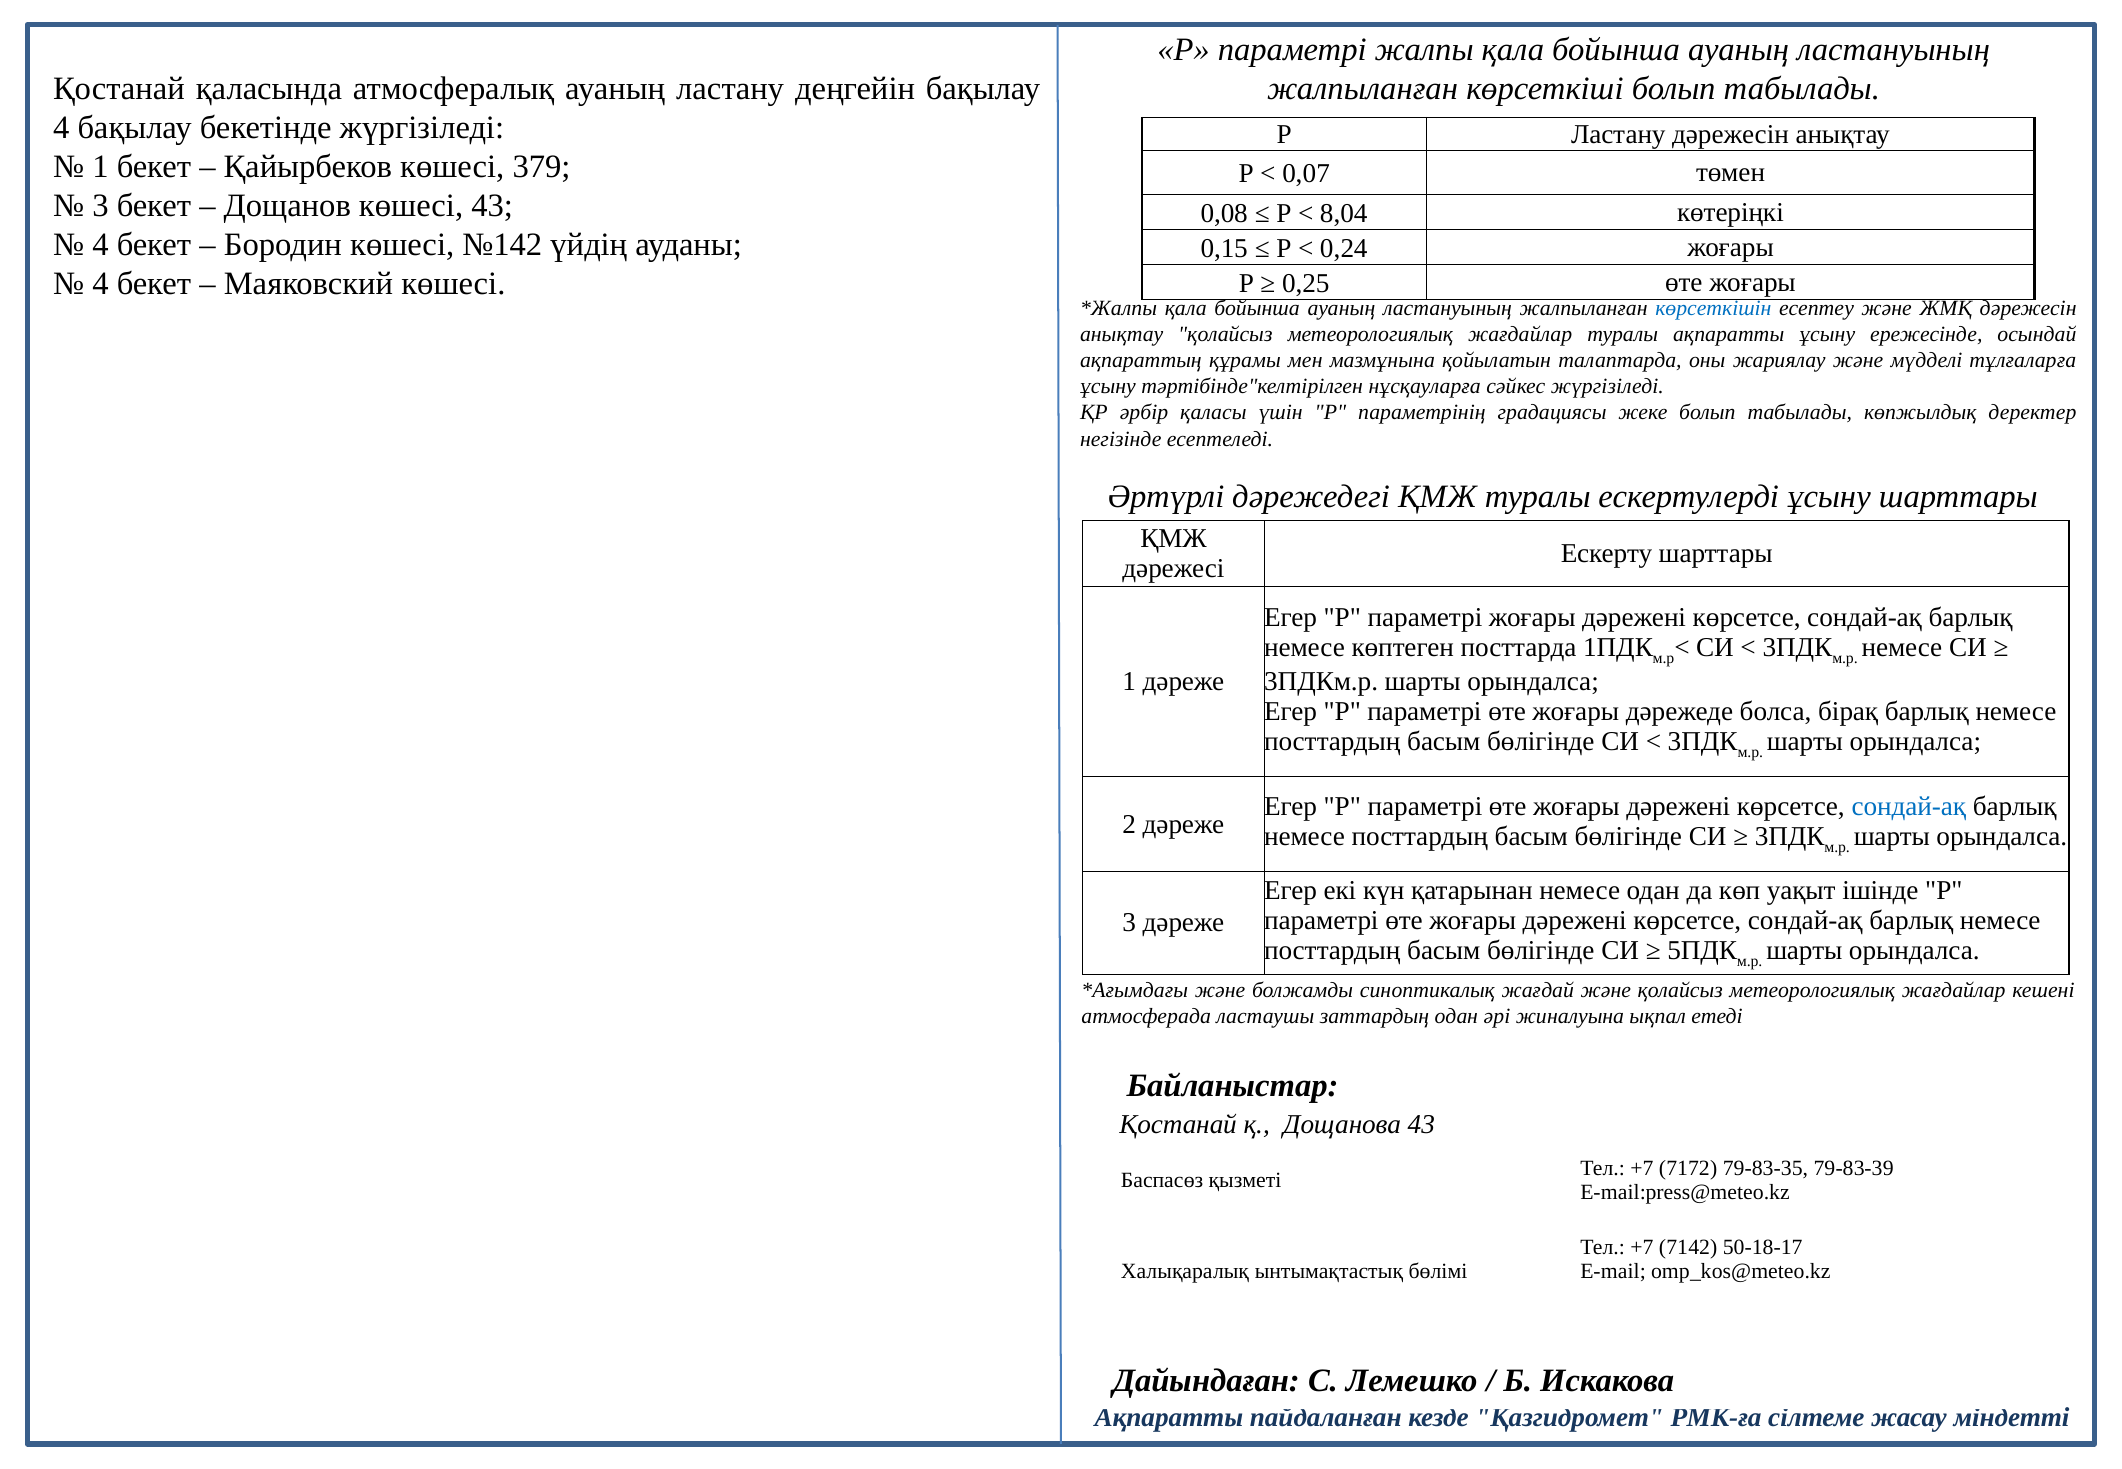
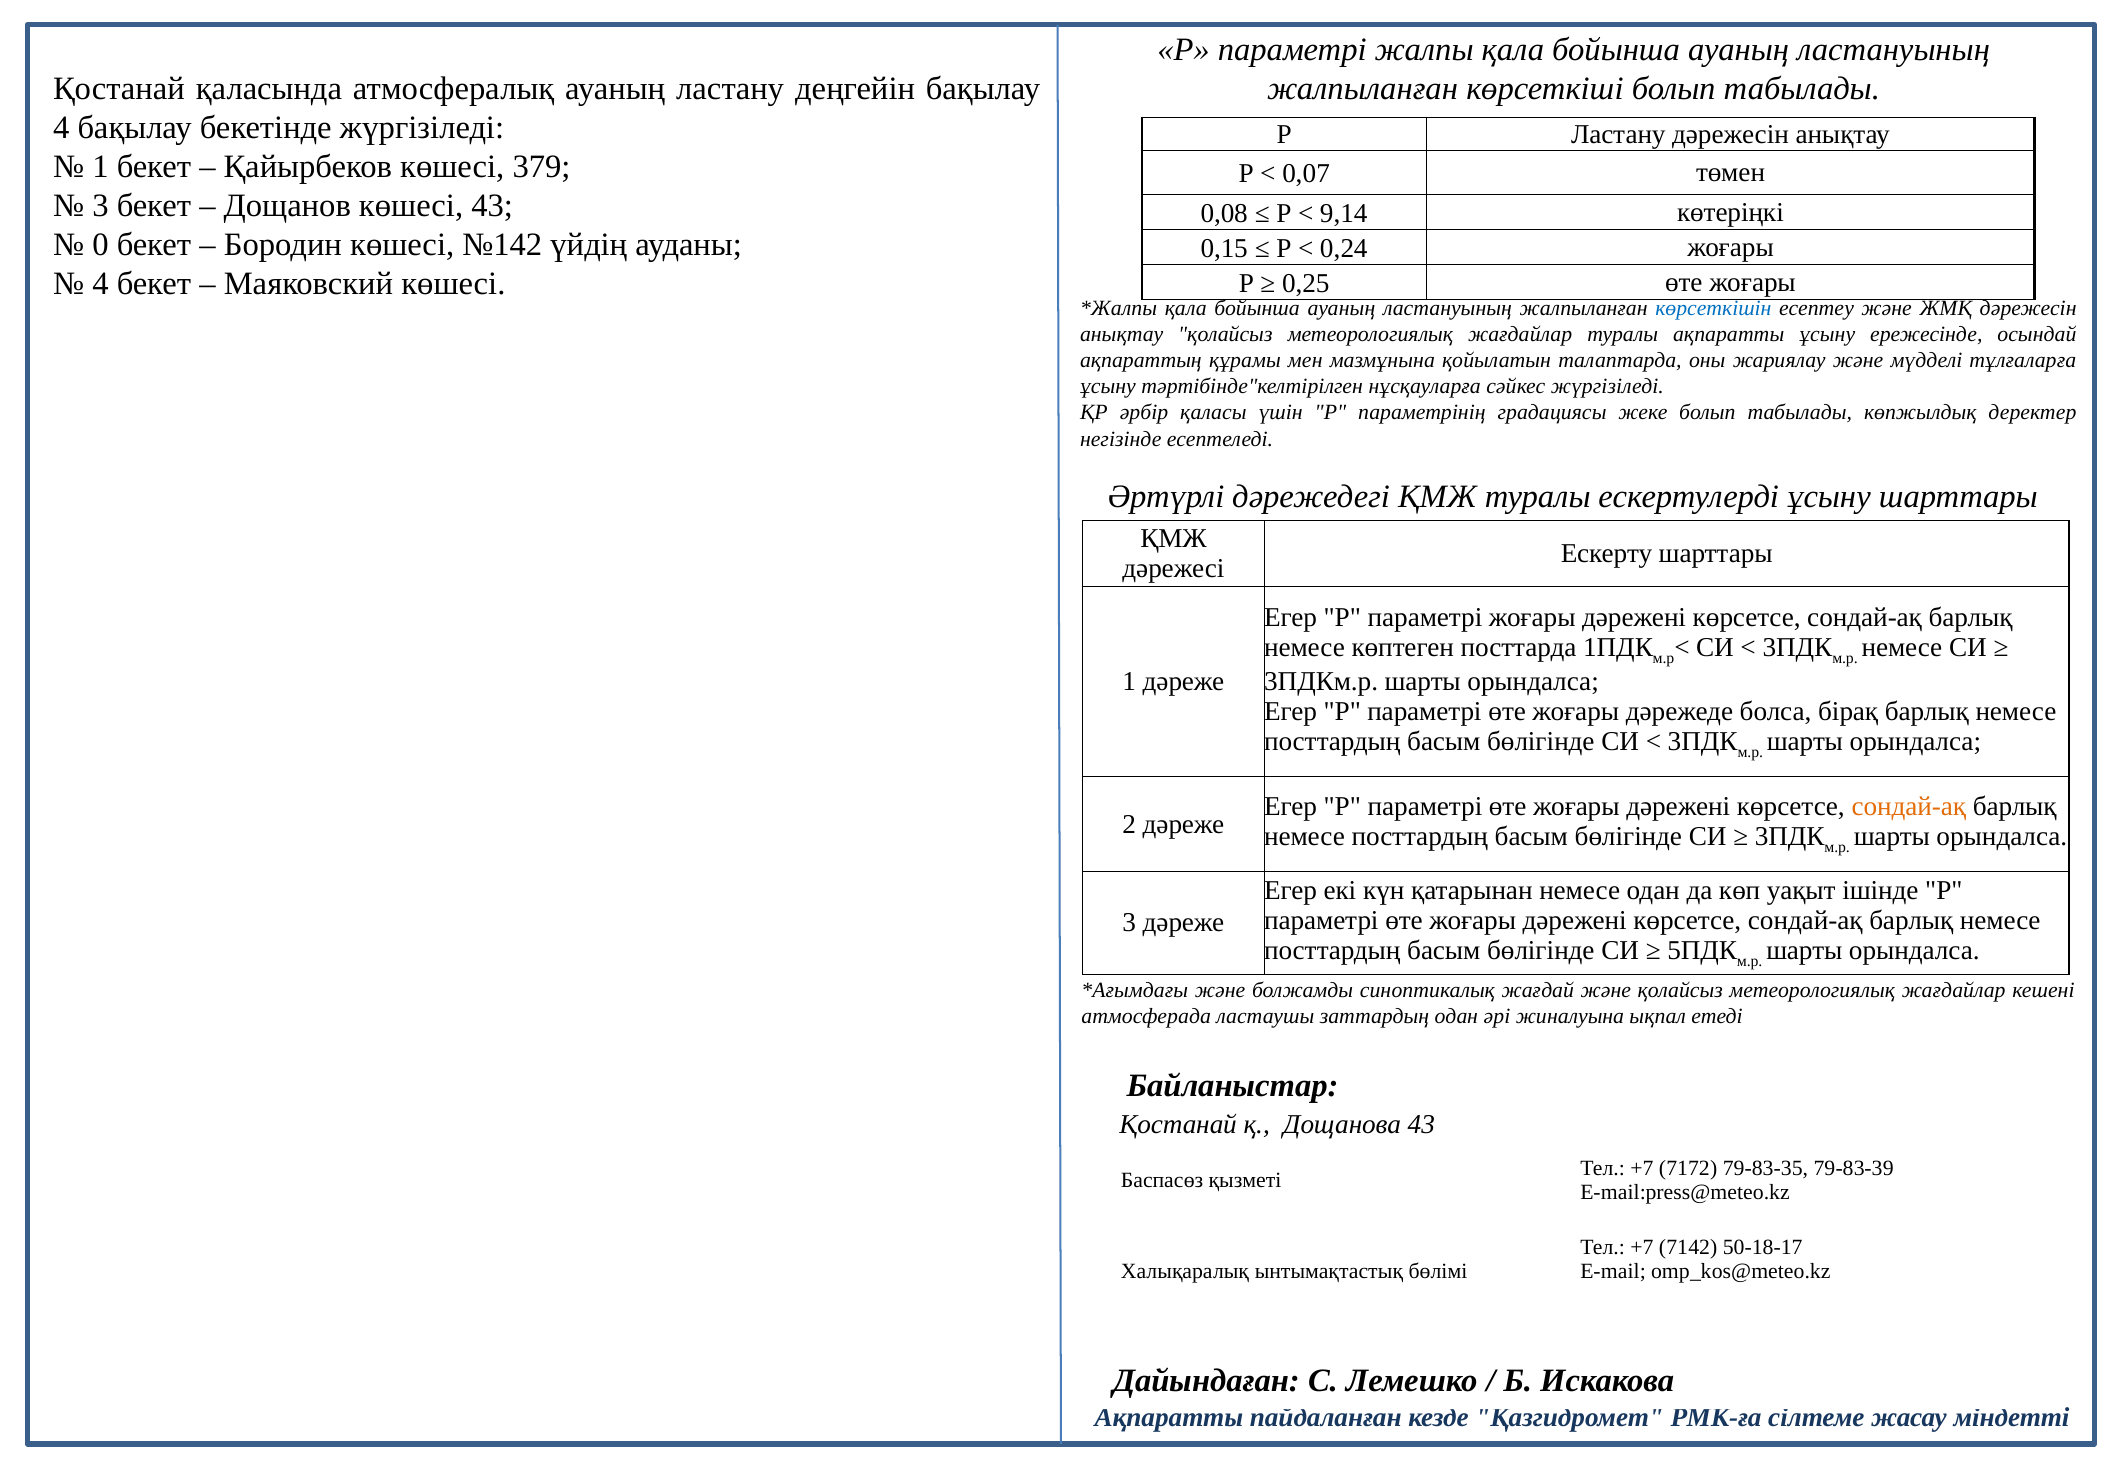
8,04: 8,04 -> 9,14
4 at (101, 245): 4 -> 0
сондай-ақ at (1909, 807) colour: blue -> orange
